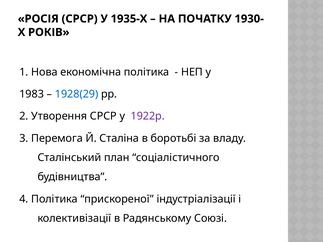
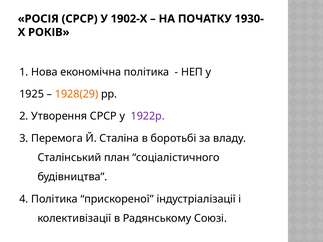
1935-Х: 1935-Х -> 1902-Х
1983: 1983 -> 1925
1928(29 colour: blue -> orange
